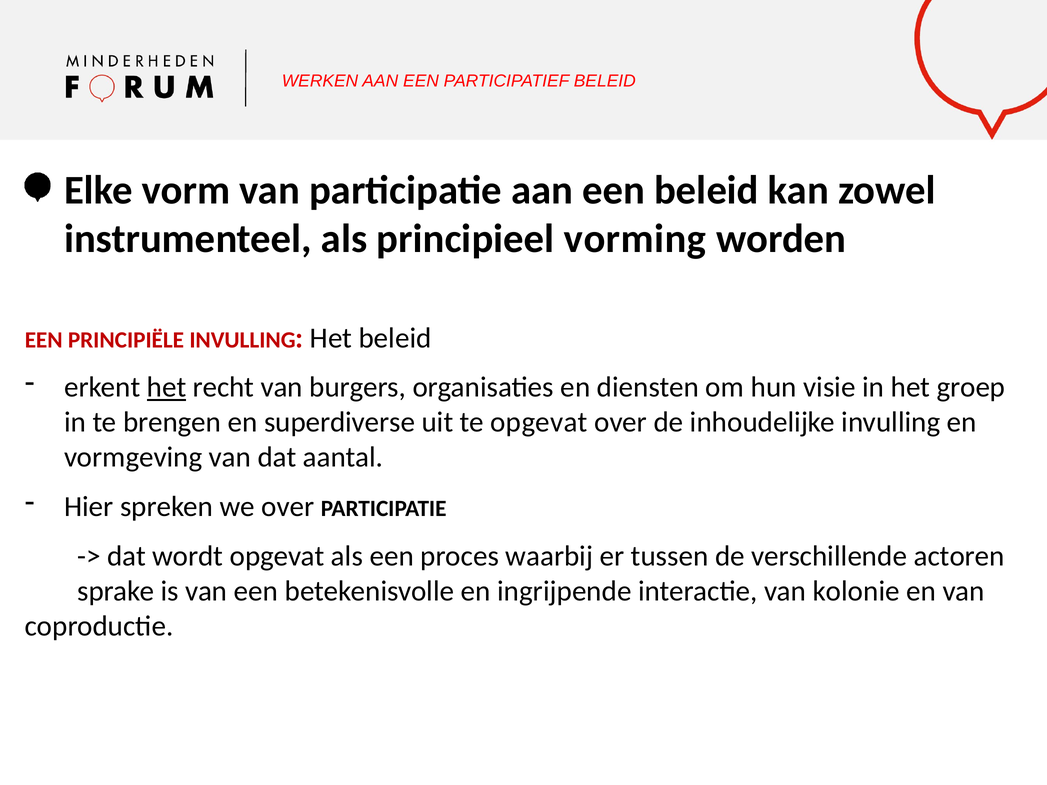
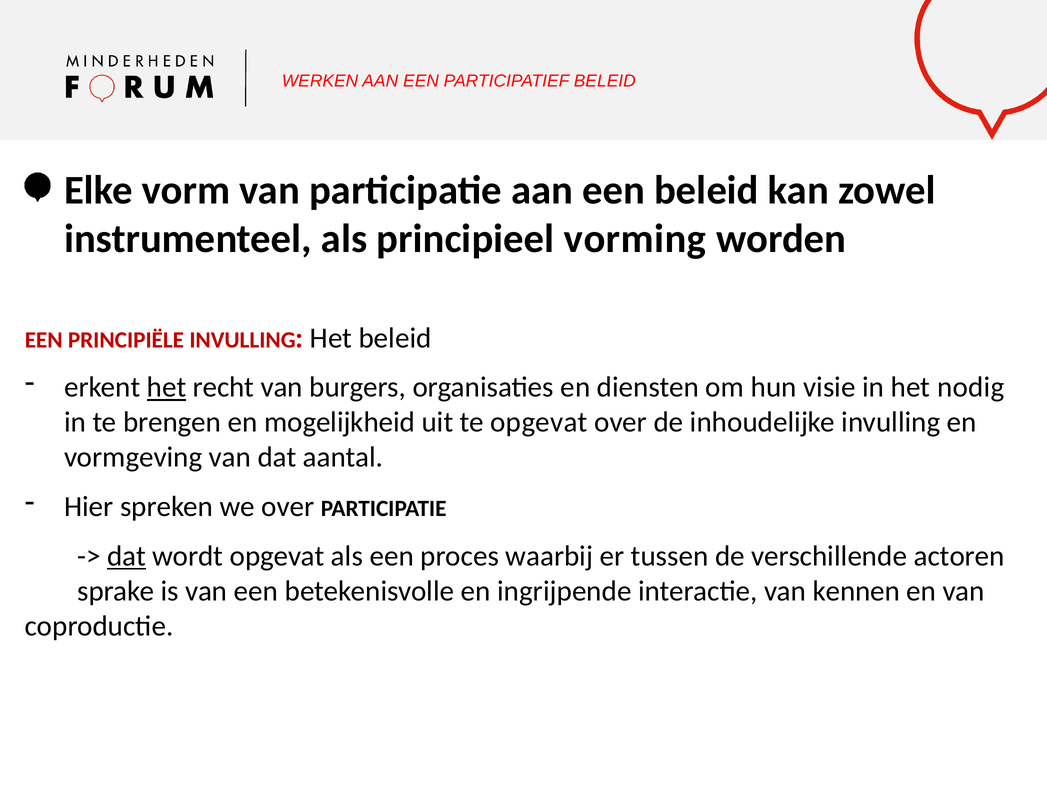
groep: groep -> nodig
superdiverse: superdiverse -> mogelijkheid
dat at (127, 556) underline: none -> present
kolonie: kolonie -> kennen
